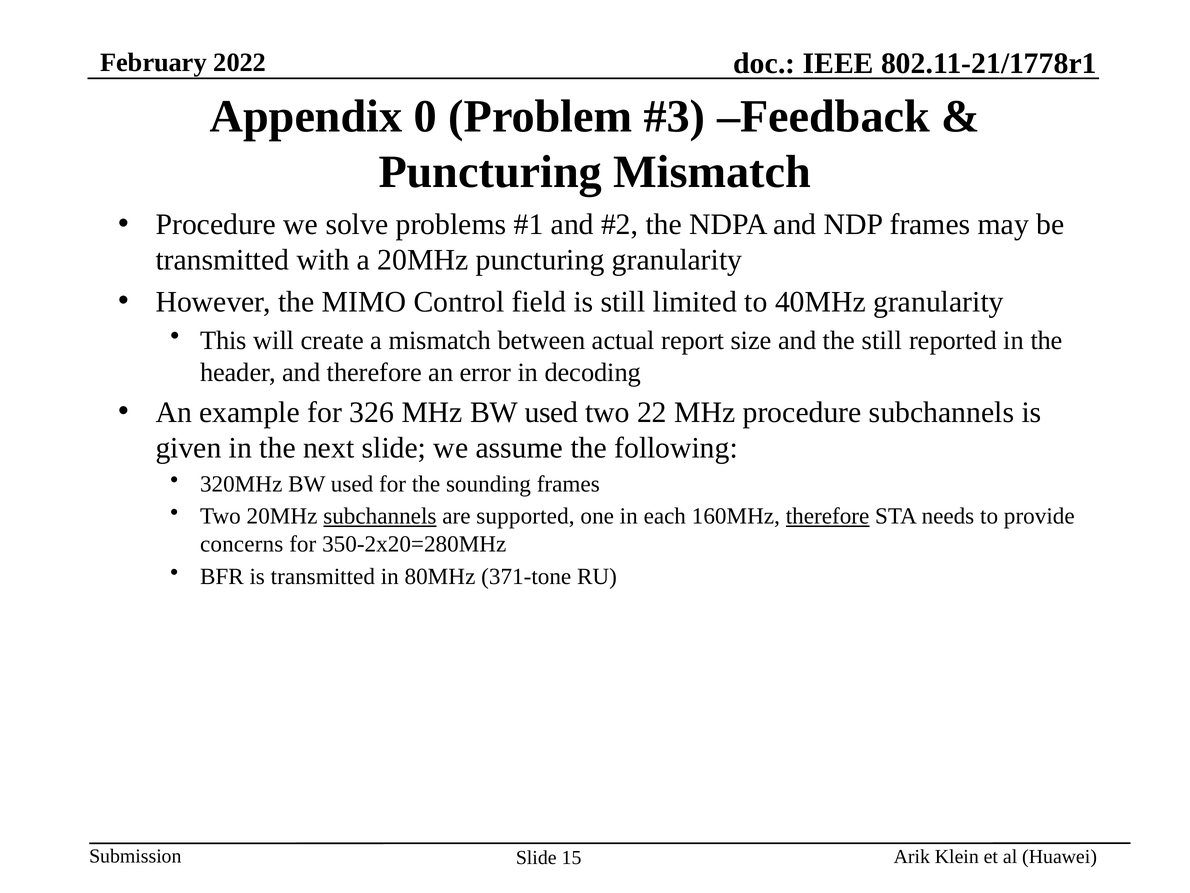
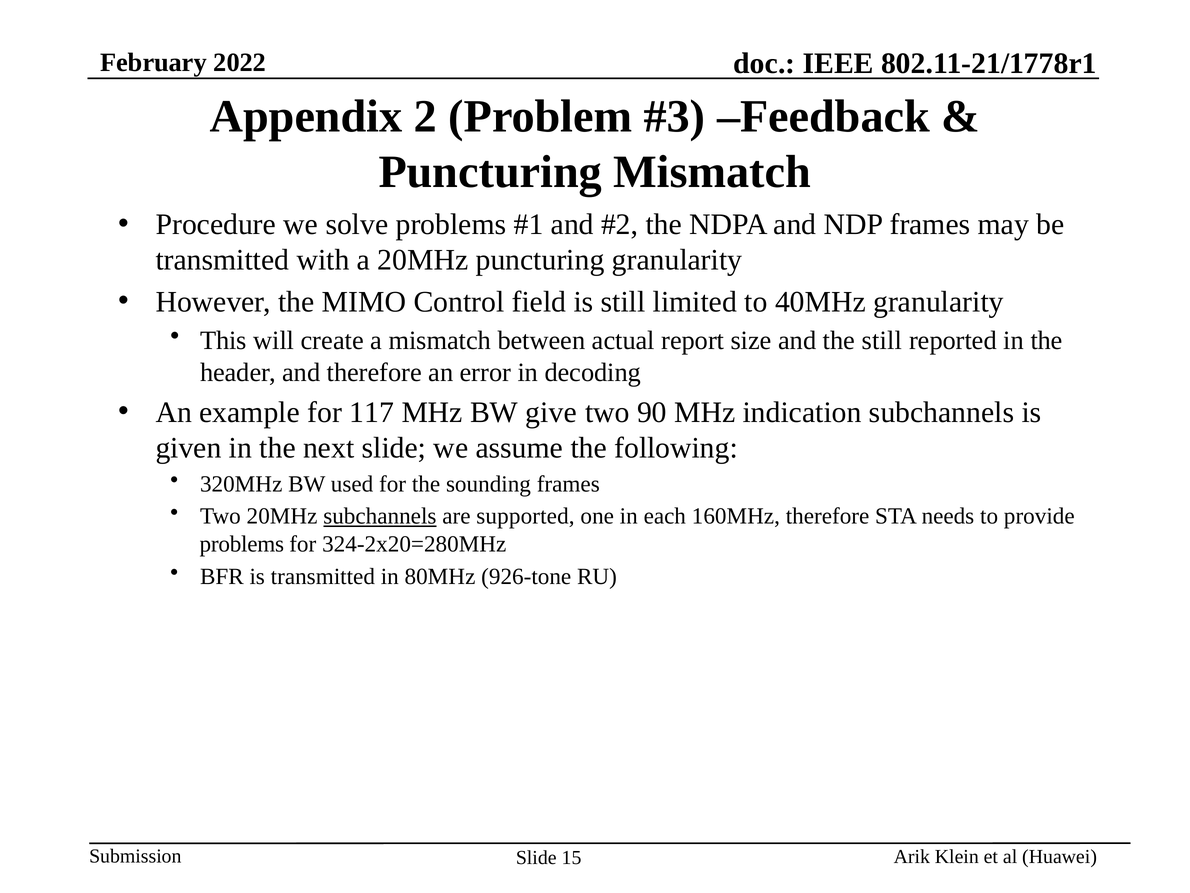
0: 0 -> 2
326: 326 -> 117
MHz BW used: used -> give
22: 22 -> 90
MHz procedure: procedure -> indication
therefore at (828, 516) underline: present -> none
concerns at (242, 544): concerns -> problems
350-2x20=280MHz: 350-2x20=280MHz -> 324-2x20=280MHz
371-tone: 371-tone -> 926-tone
